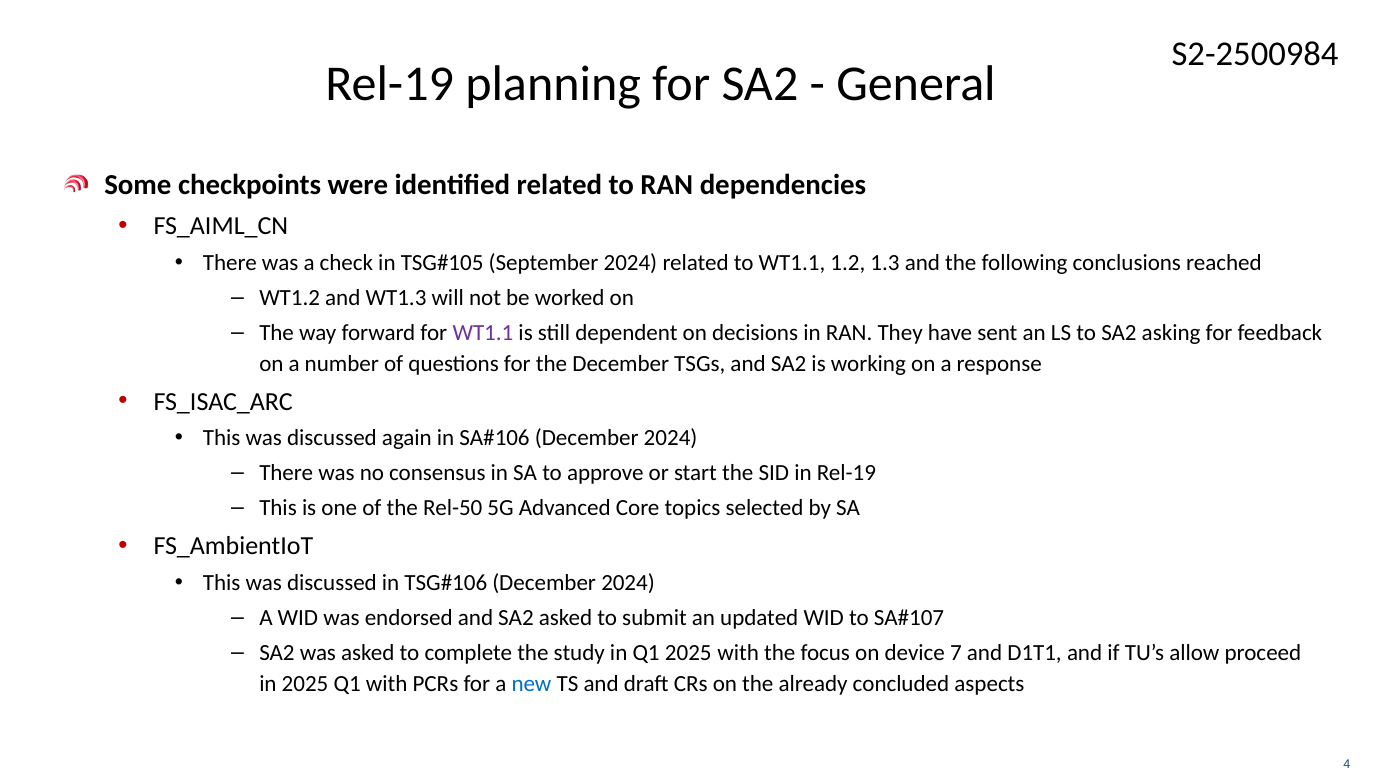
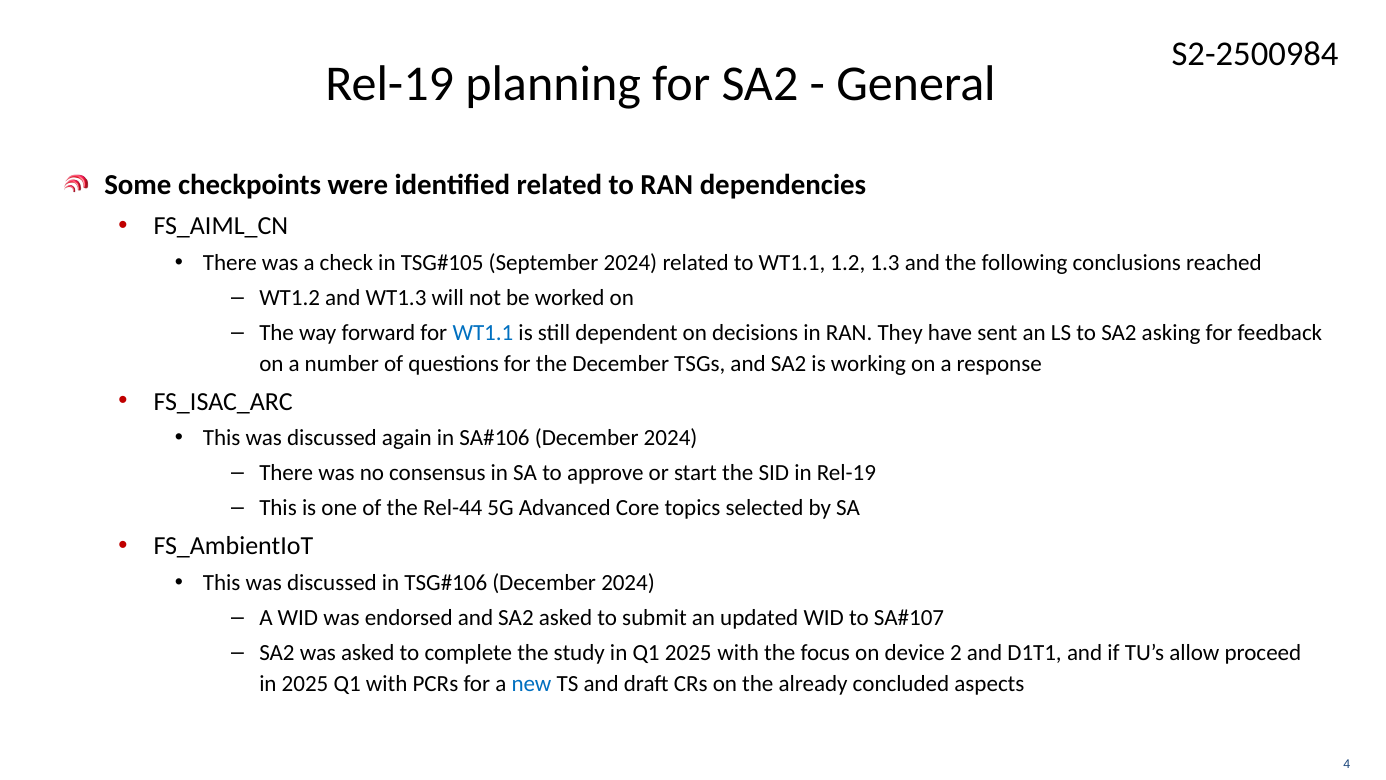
WT1.1 at (483, 333) colour: purple -> blue
Rel-50: Rel-50 -> Rel-44
7: 7 -> 2
